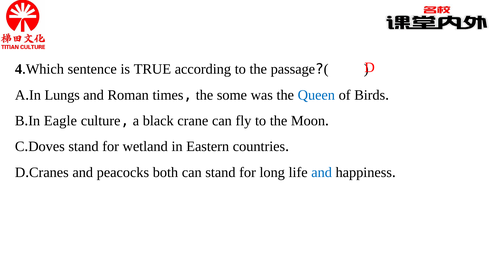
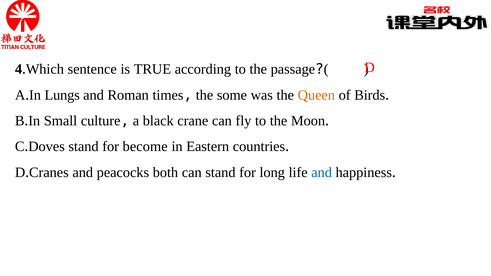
Queen colour: blue -> orange
Eagle: Eagle -> Small
wetland: wetland -> become
